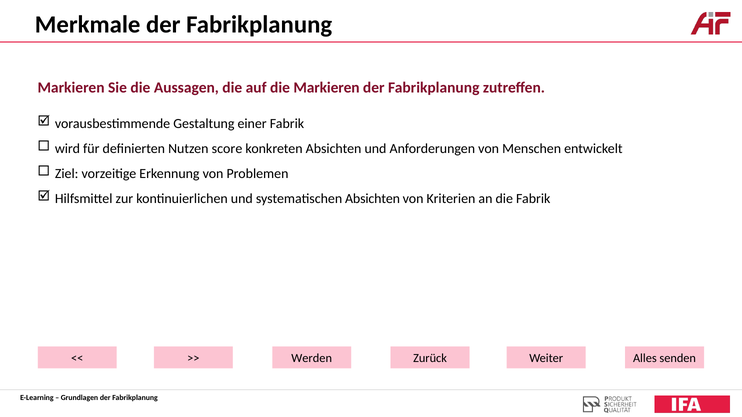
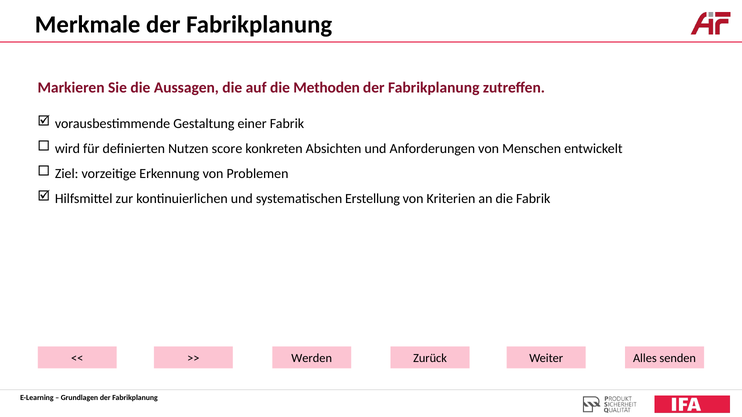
die Markieren: Markieren -> Methoden
systematischen Absichten: Absichten -> Erstellung
